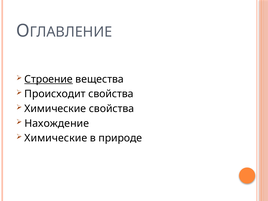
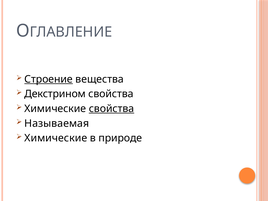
Происходит: Происходит -> Декстрином
свойства at (111, 109) underline: none -> present
Нахождение: Нахождение -> Называемая
